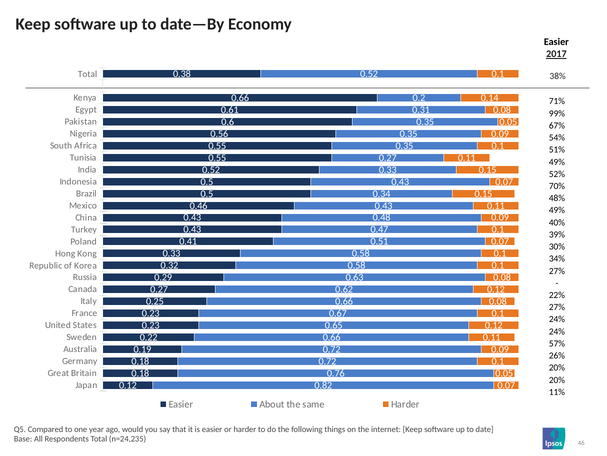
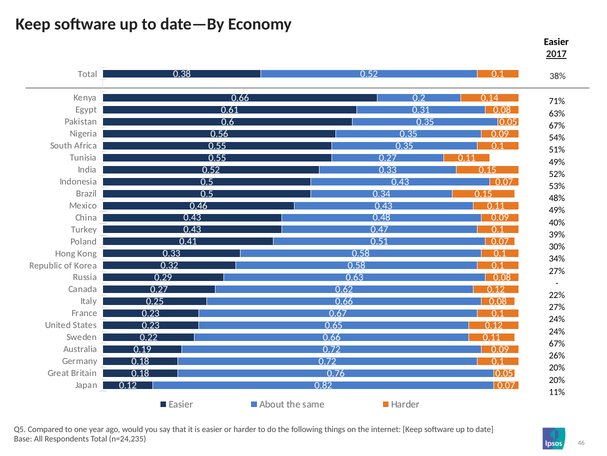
99%: 99% -> 63%
70%: 70% -> 53%
57% at (557, 343): 57% -> 67%
